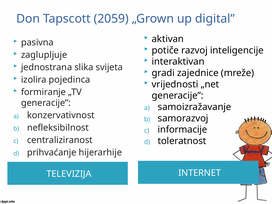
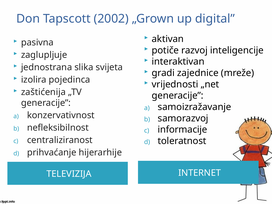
2059: 2059 -> 2002
formiranje: formiranje -> zaštićenija
